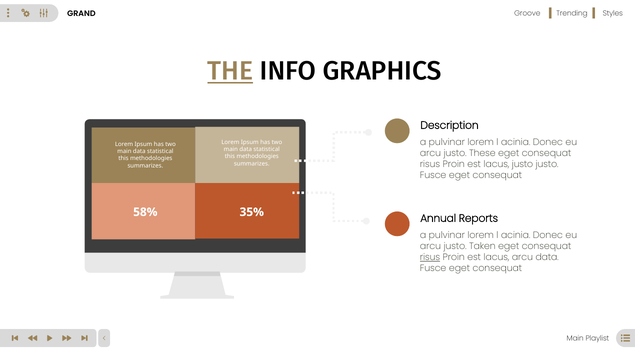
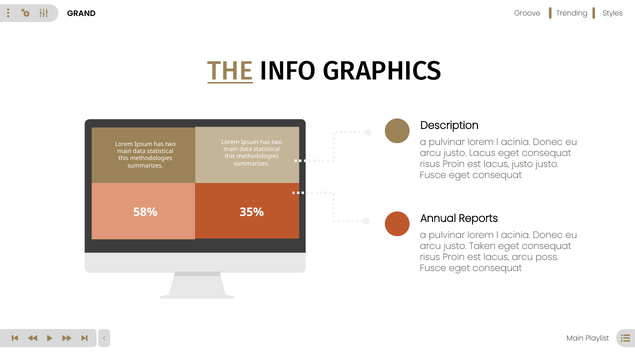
justo These: These -> Lacus
risus at (430, 257) underline: present -> none
arcu data: data -> poss
